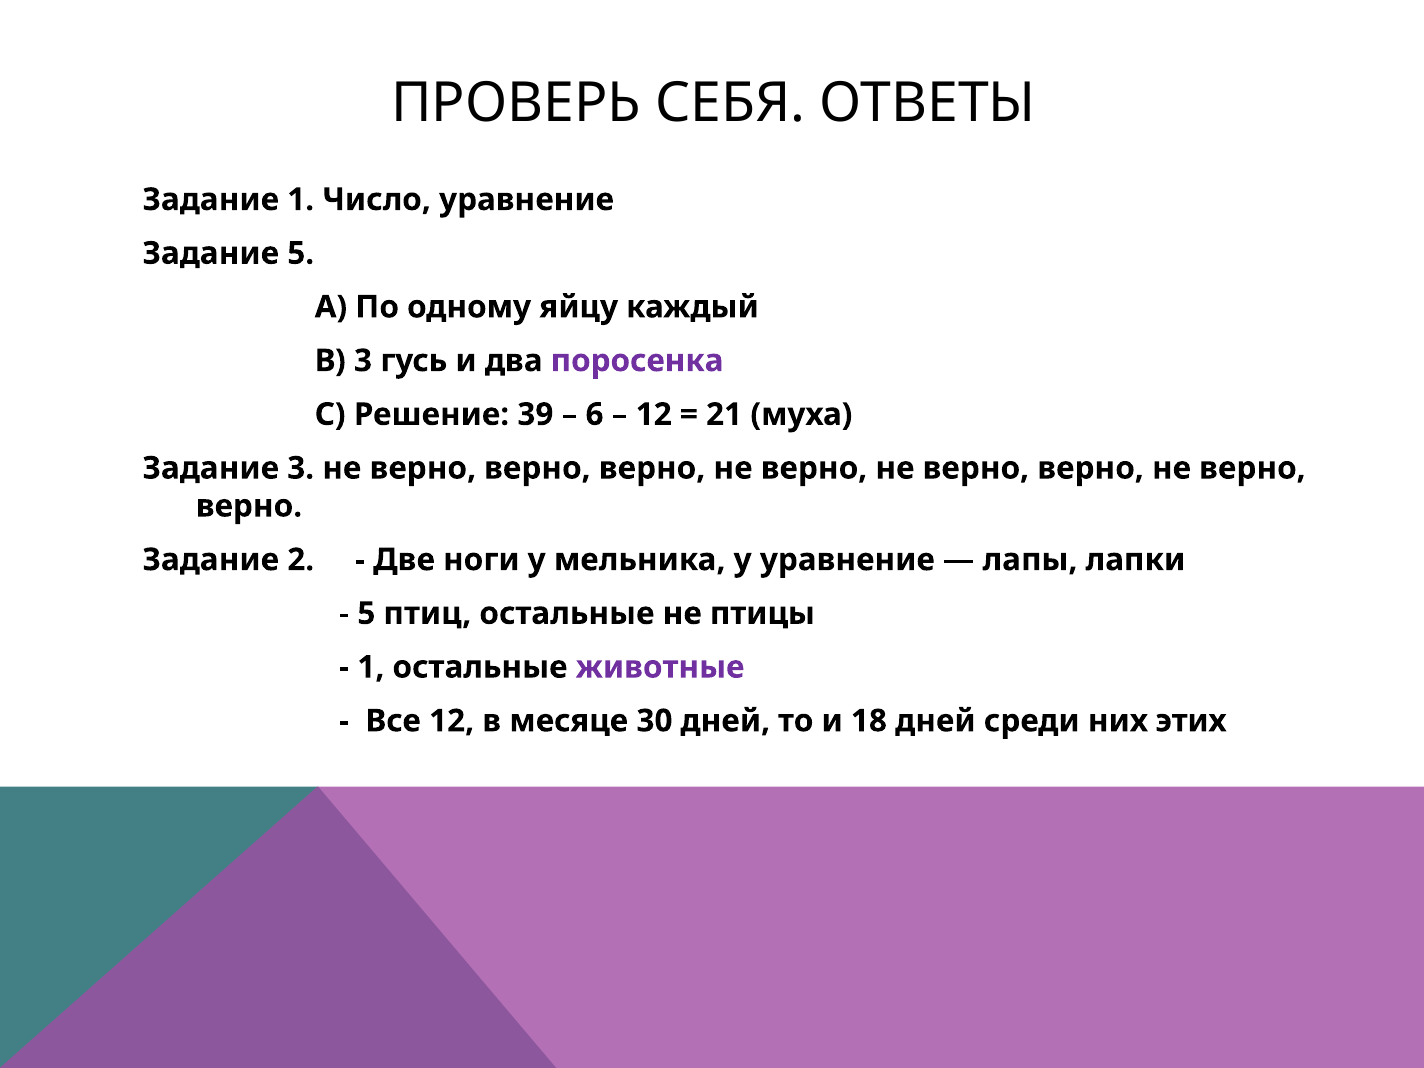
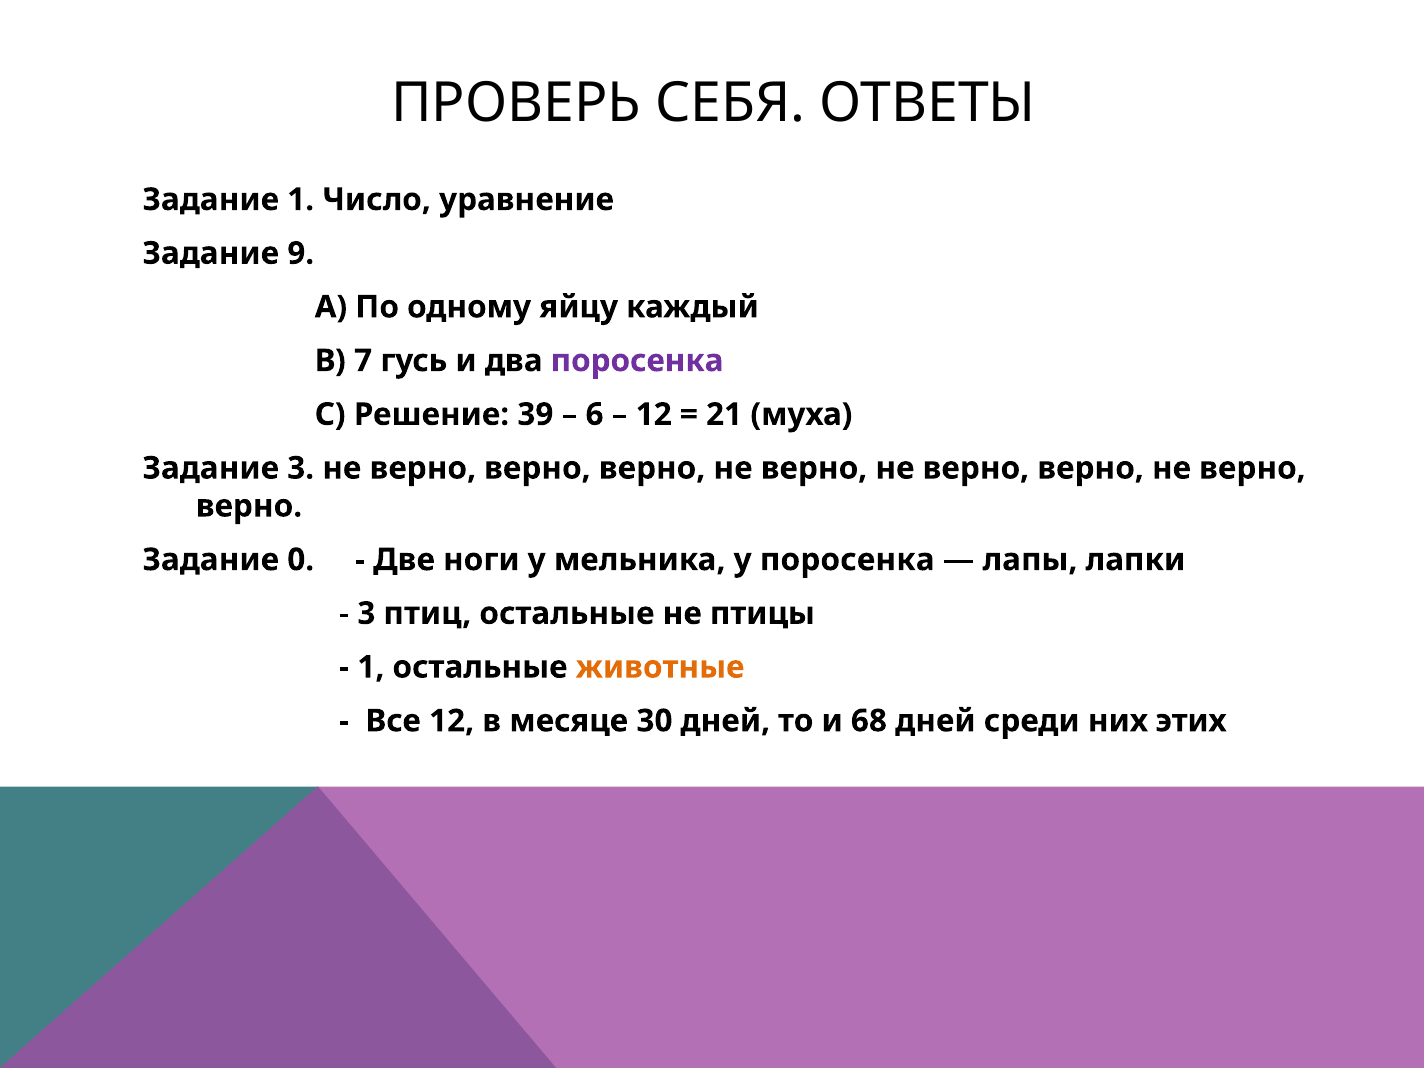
Задание 5: 5 -> 9
В 3: 3 -> 7
2: 2 -> 0
у уравнение: уравнение -> поросенка
5 at (366, 613): 5 -> 3
животные colour: purple -> orange
18: 18 -> 68
